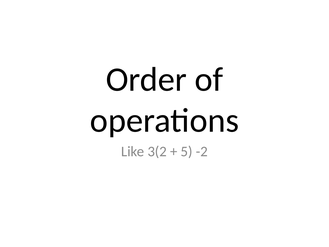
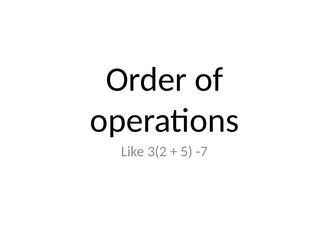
-2: -2 -> -7
